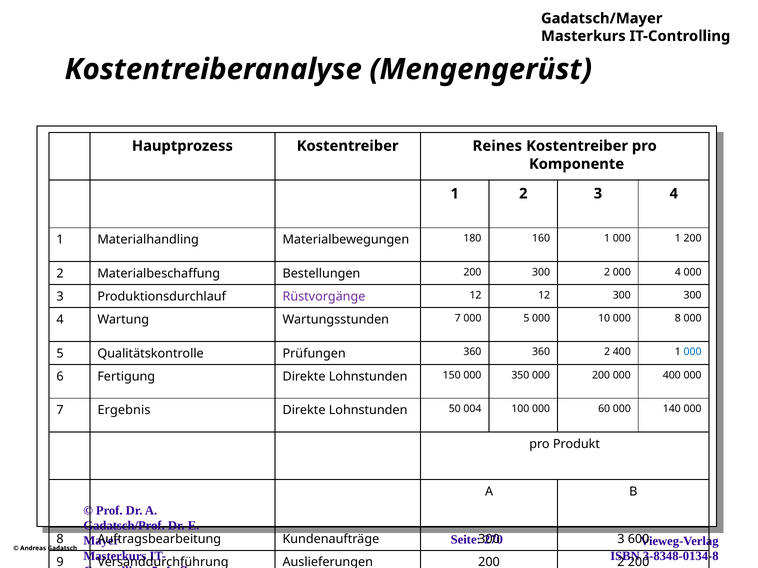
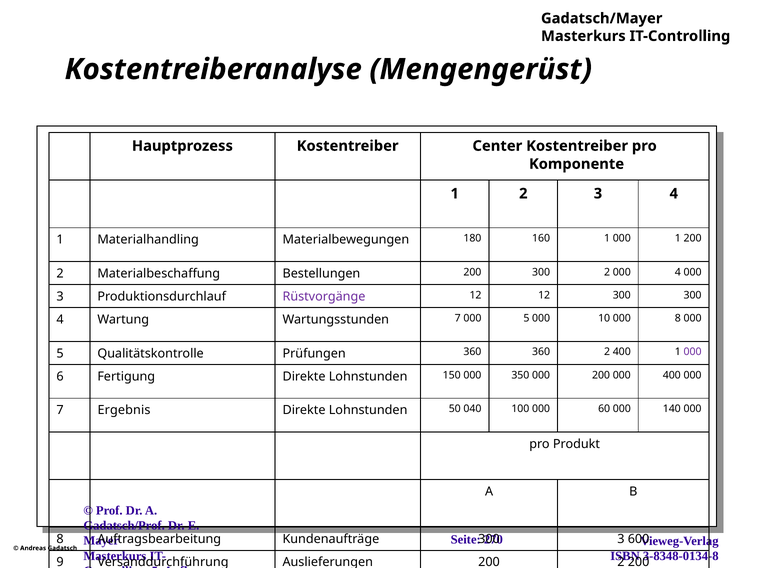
Reines: Reines -> Center
000 at (693, 352) colour: blue -> purple
004: 004 -> 040
